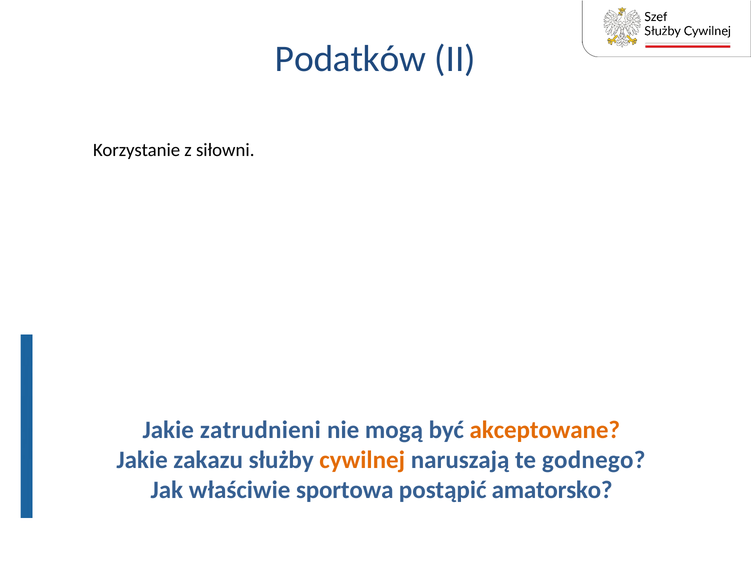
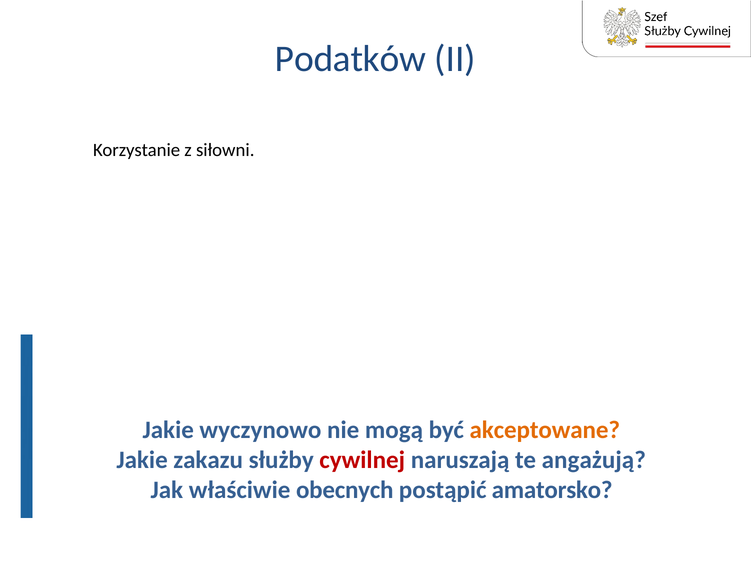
zatrudnieni: zatrudnieni -> wyczynowo
cywilnej colour: orange -> red
godnego: godnego -> angażują
sportowa: sportowa -> obecnych
